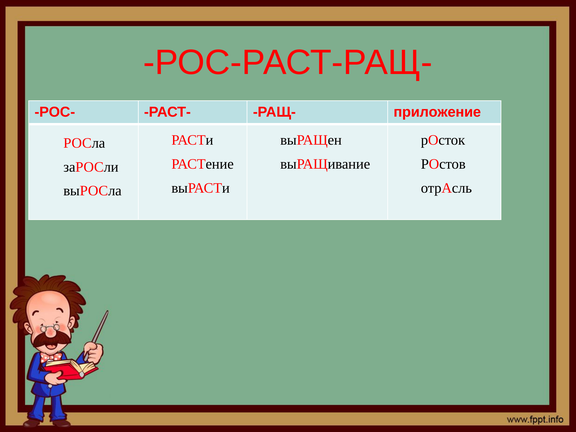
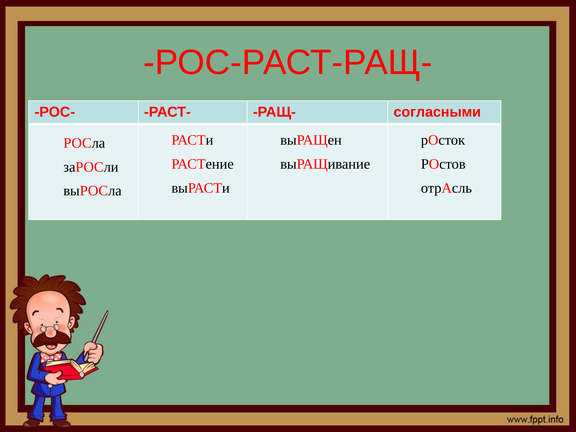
приложение: приложение -> согласными
